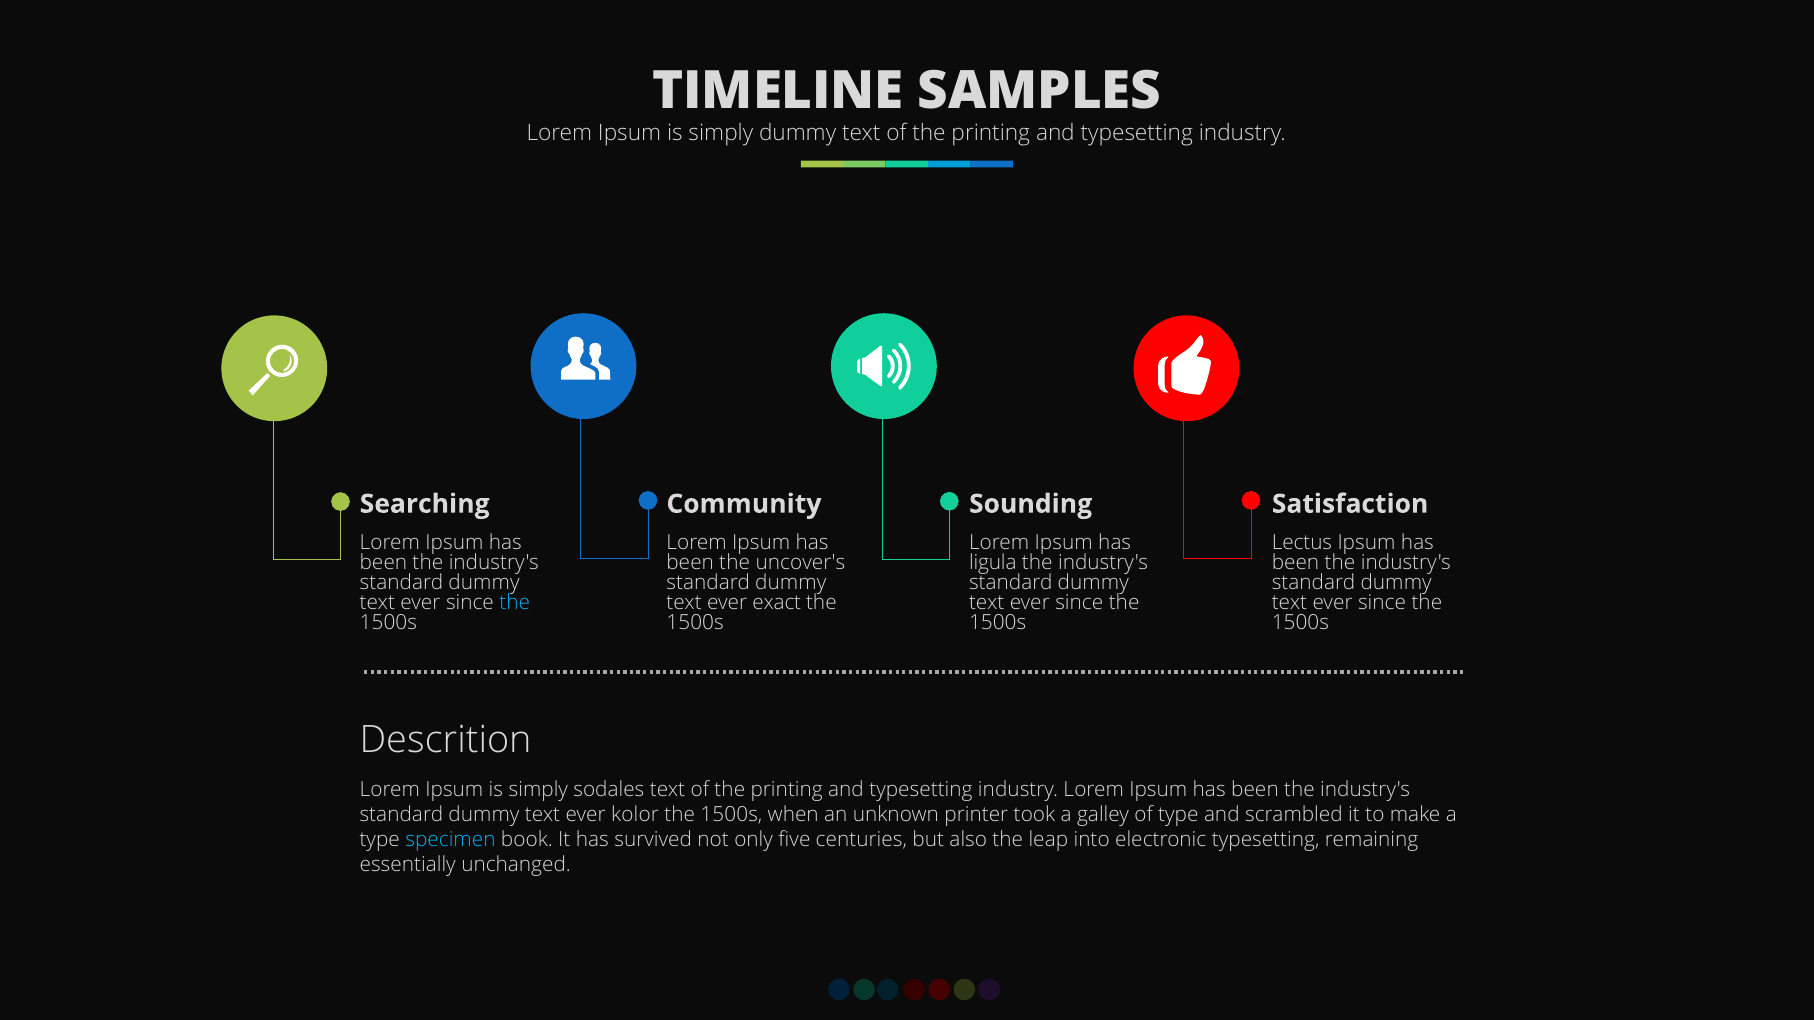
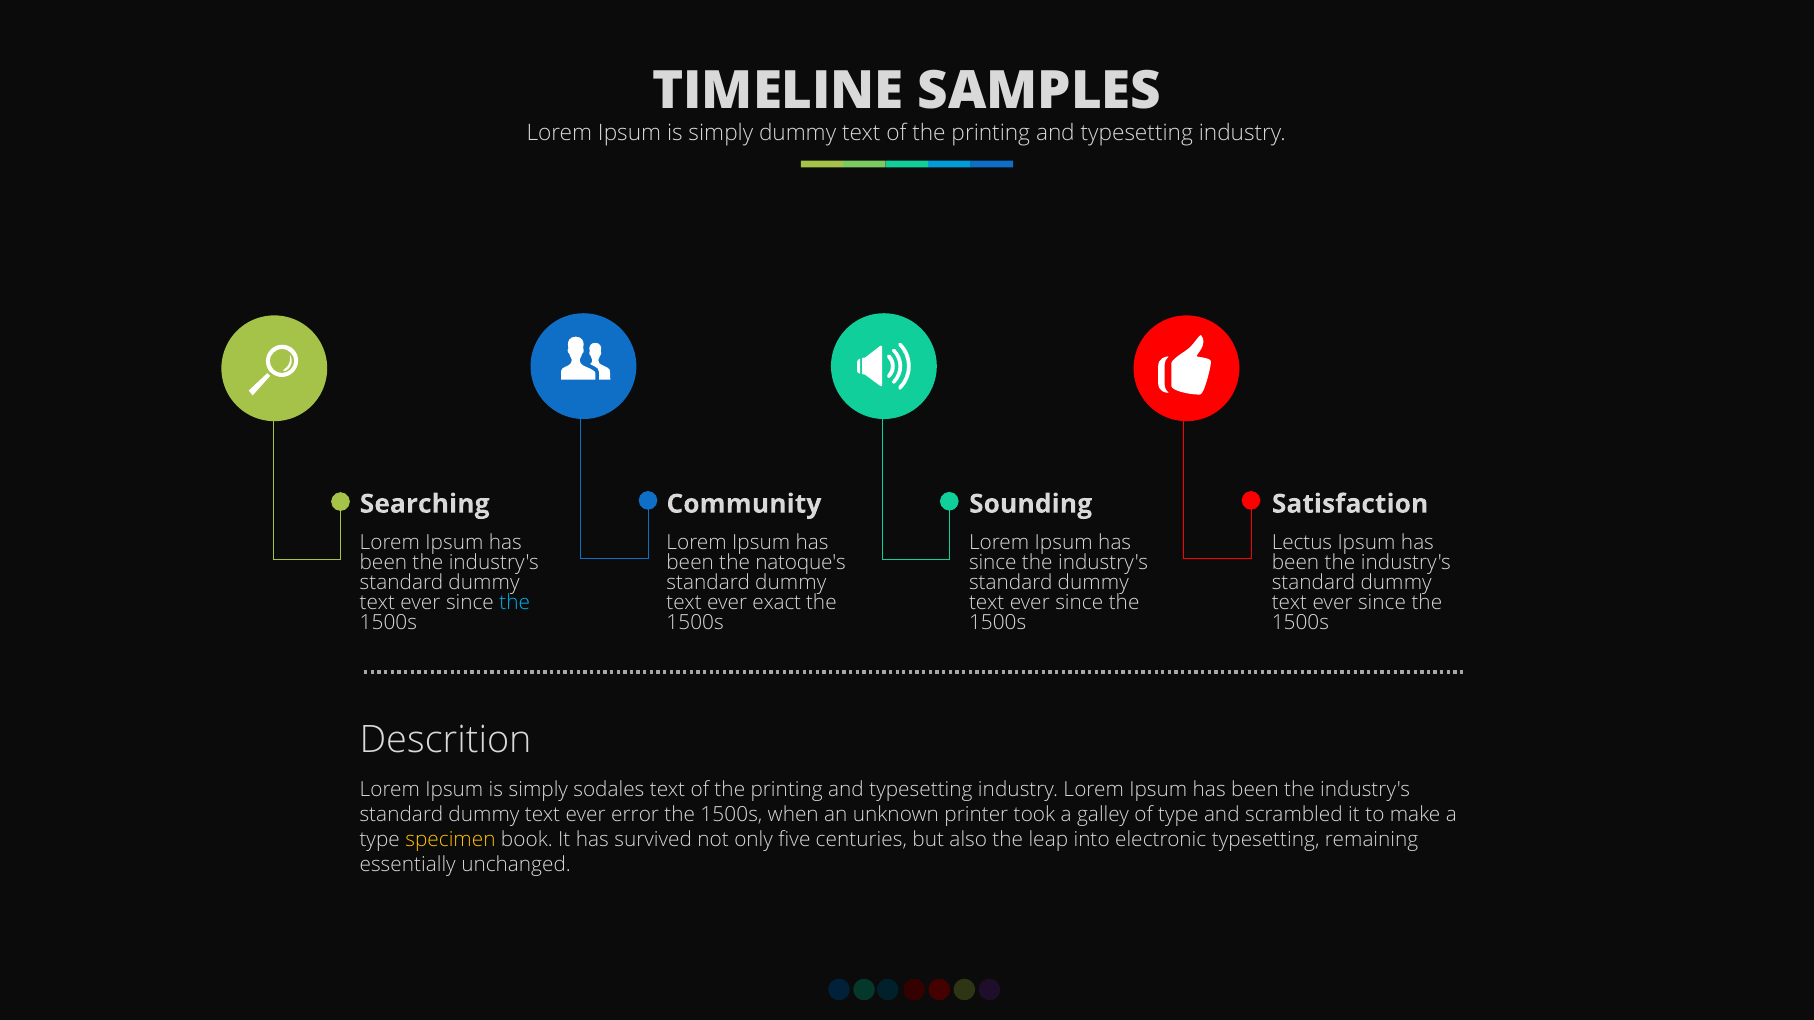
uncover's: uncover's -> natoque's
ligula at (993, 563): ligula -> since
kolor: kolor -> error
specimen colour: light blue -> yellow
